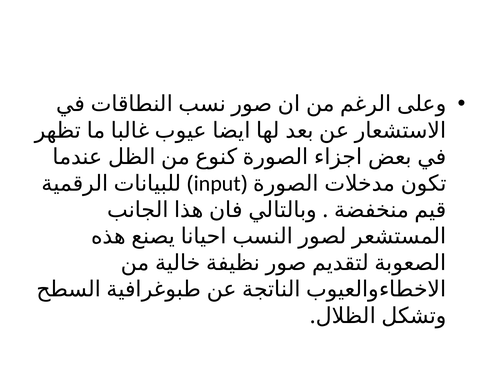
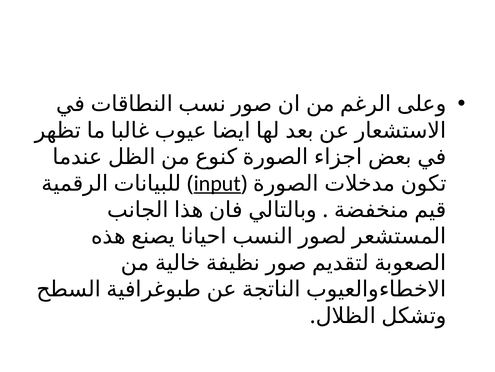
input underline: none -> present
